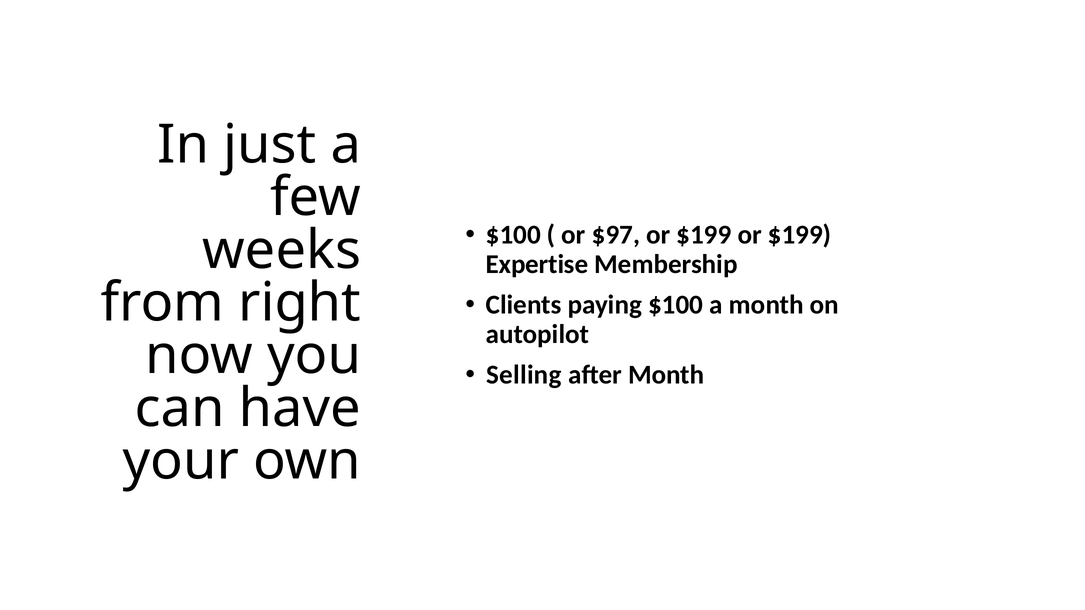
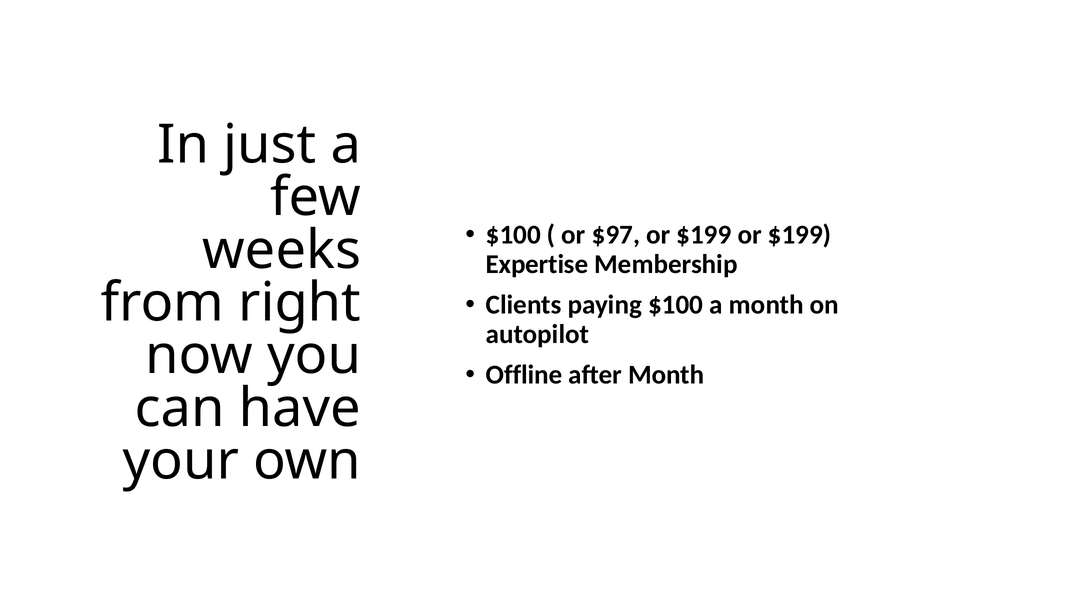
Selling: Selling -> Offline
